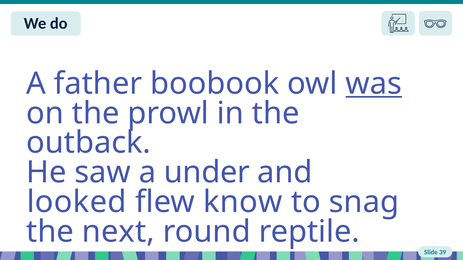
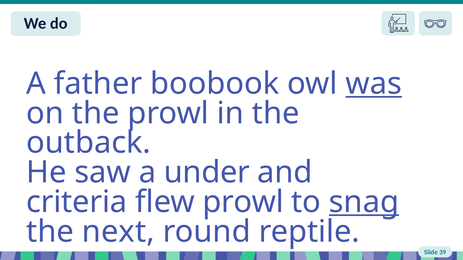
looked: looked -> criteria
flew know: know -> prowl
snag underline: none -> present
